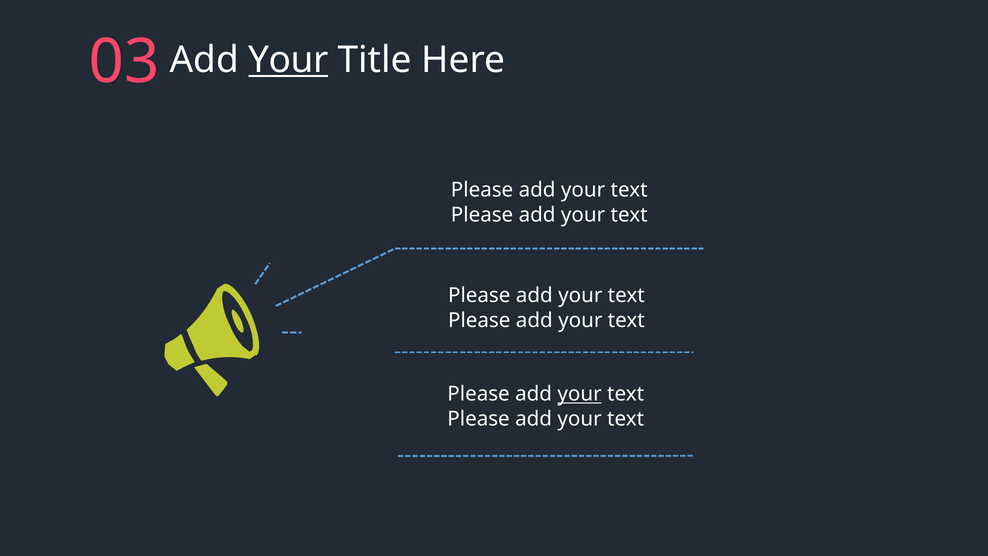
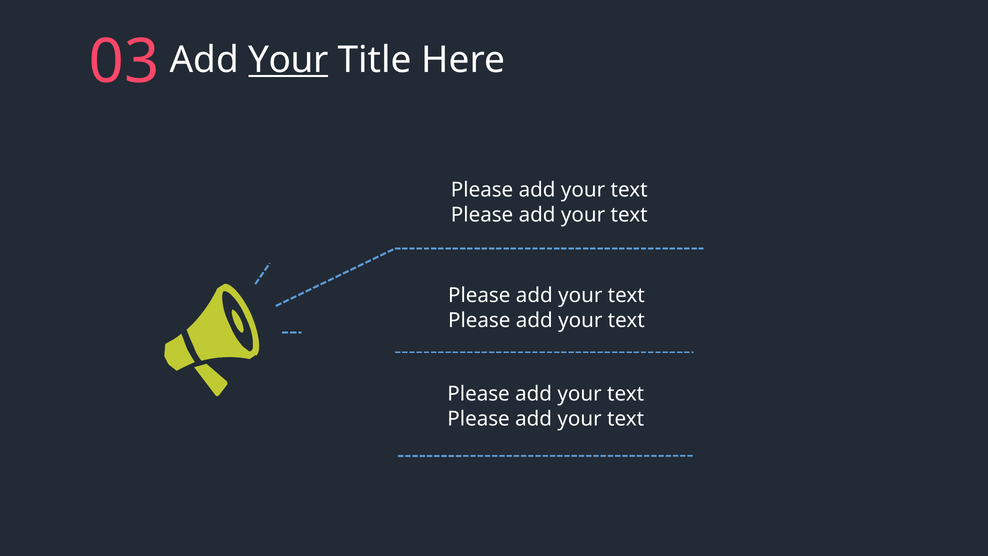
your at (580, 394) underline: present -> none
